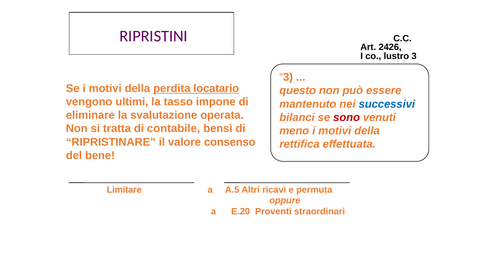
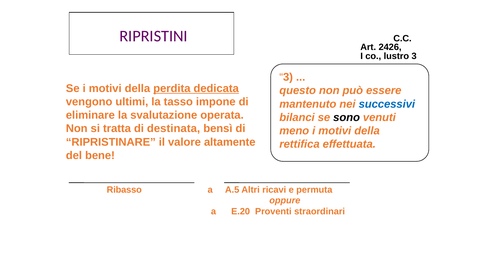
locatario: locatario -> dedicata
sono colour: red -> black
contabile: contabile -> destinata
consenso: consenso -> altamente
Limitare: Limitare -> Ribasso
